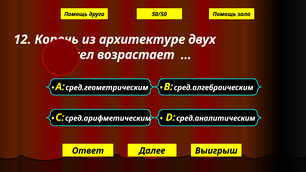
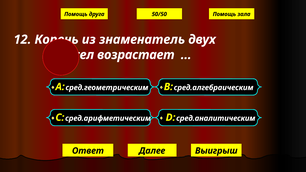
архитектуре: архитектуре -> знаменатель
